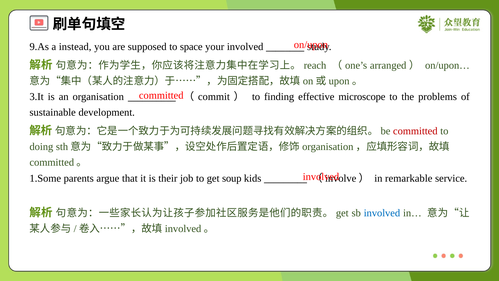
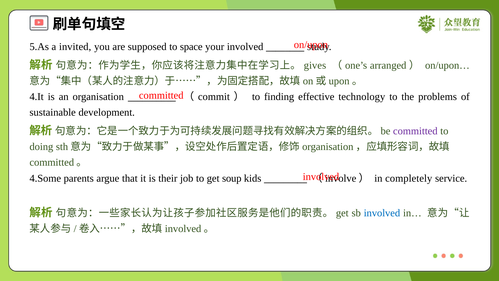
9.As: 9.As -> 5.As
instead: instead -> invited
reach: reach -> gives
3.It: 3.It -> 4.It
microscope: microscope -> technology
committed at (415, 131) colour: red -> purple
1.Some: 1.Some -> 4.Some
remarkable: remarkable -> completely
